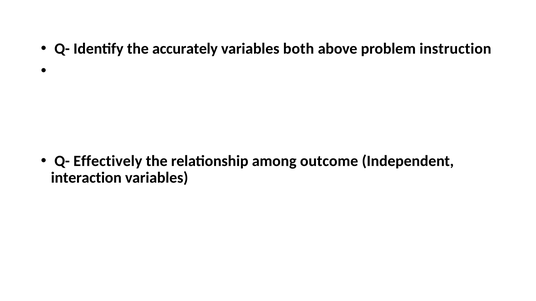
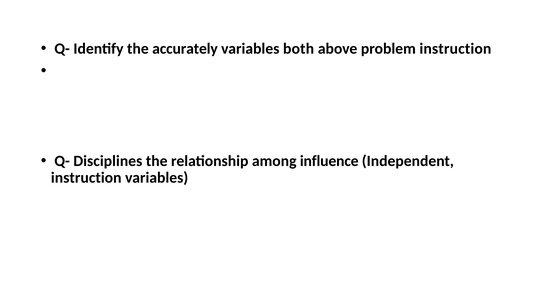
Effectively: Effectively -> Disciplines
outcome: outcome -> influence
interaction at (86, 178): interaction -> instruction
